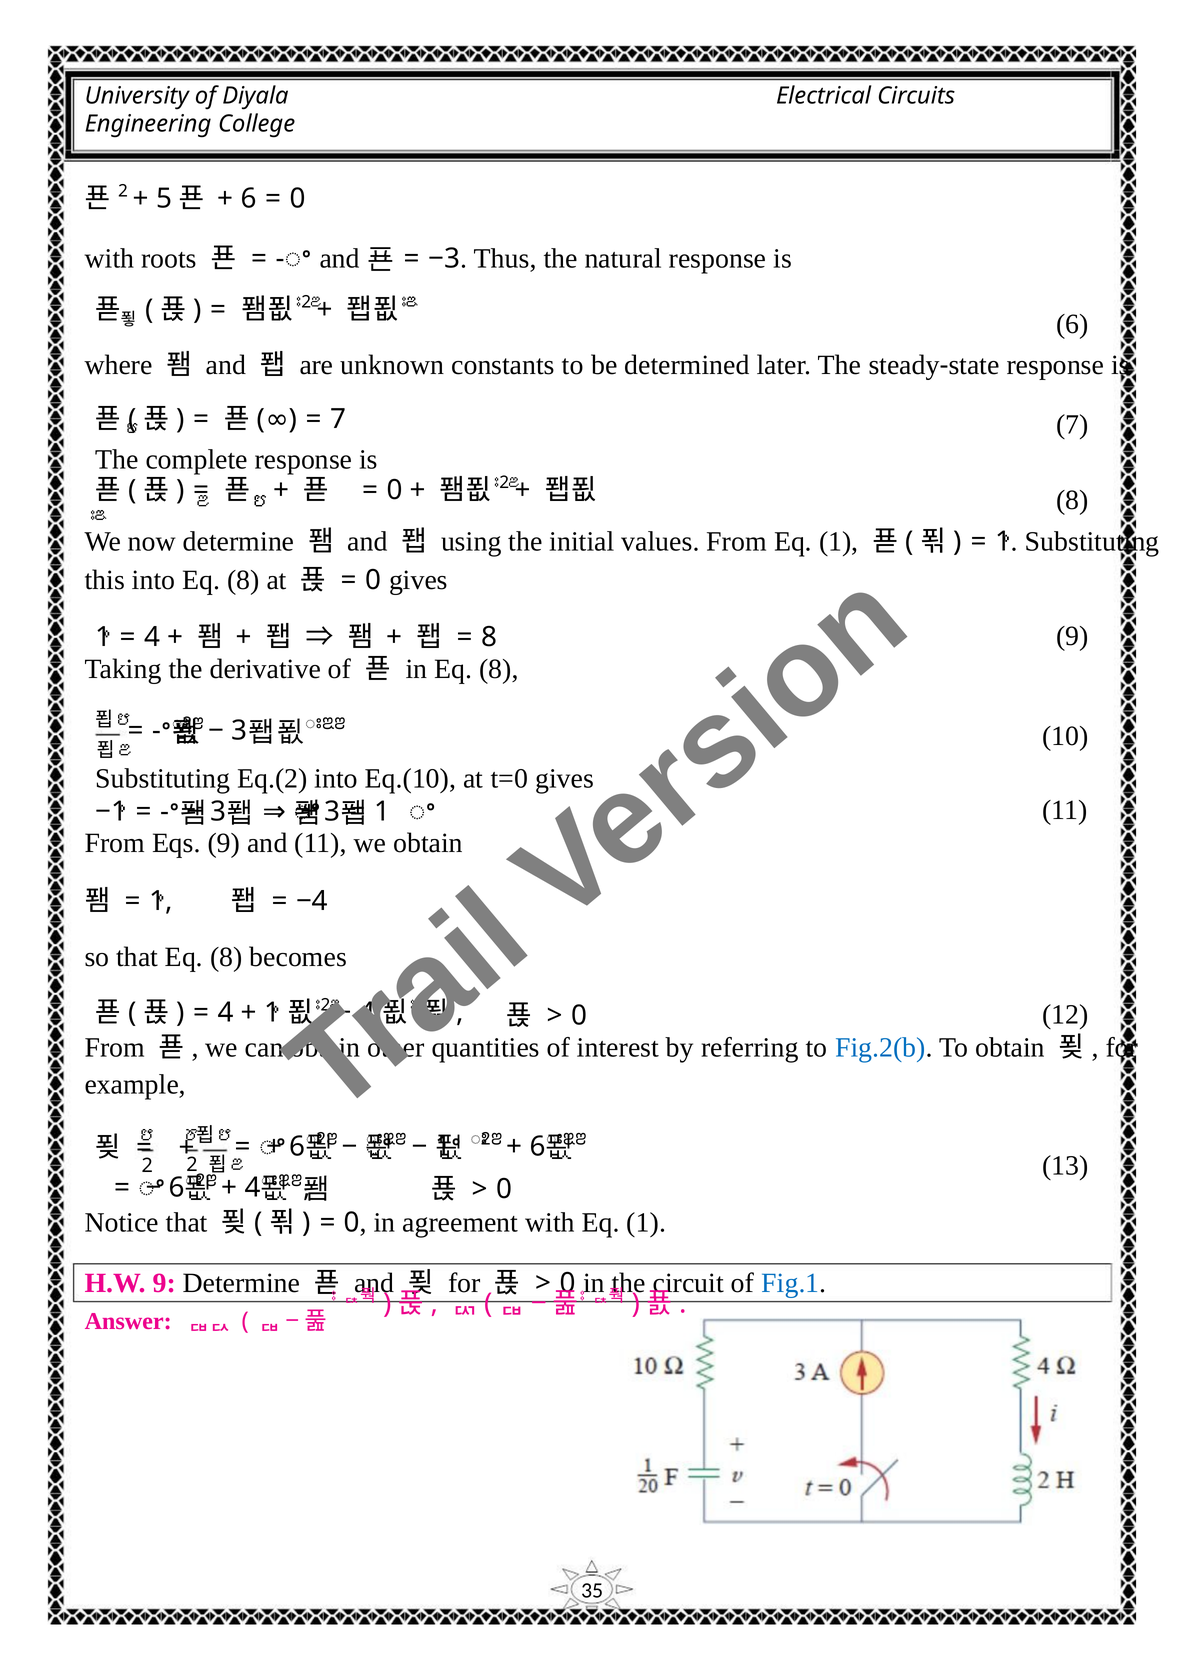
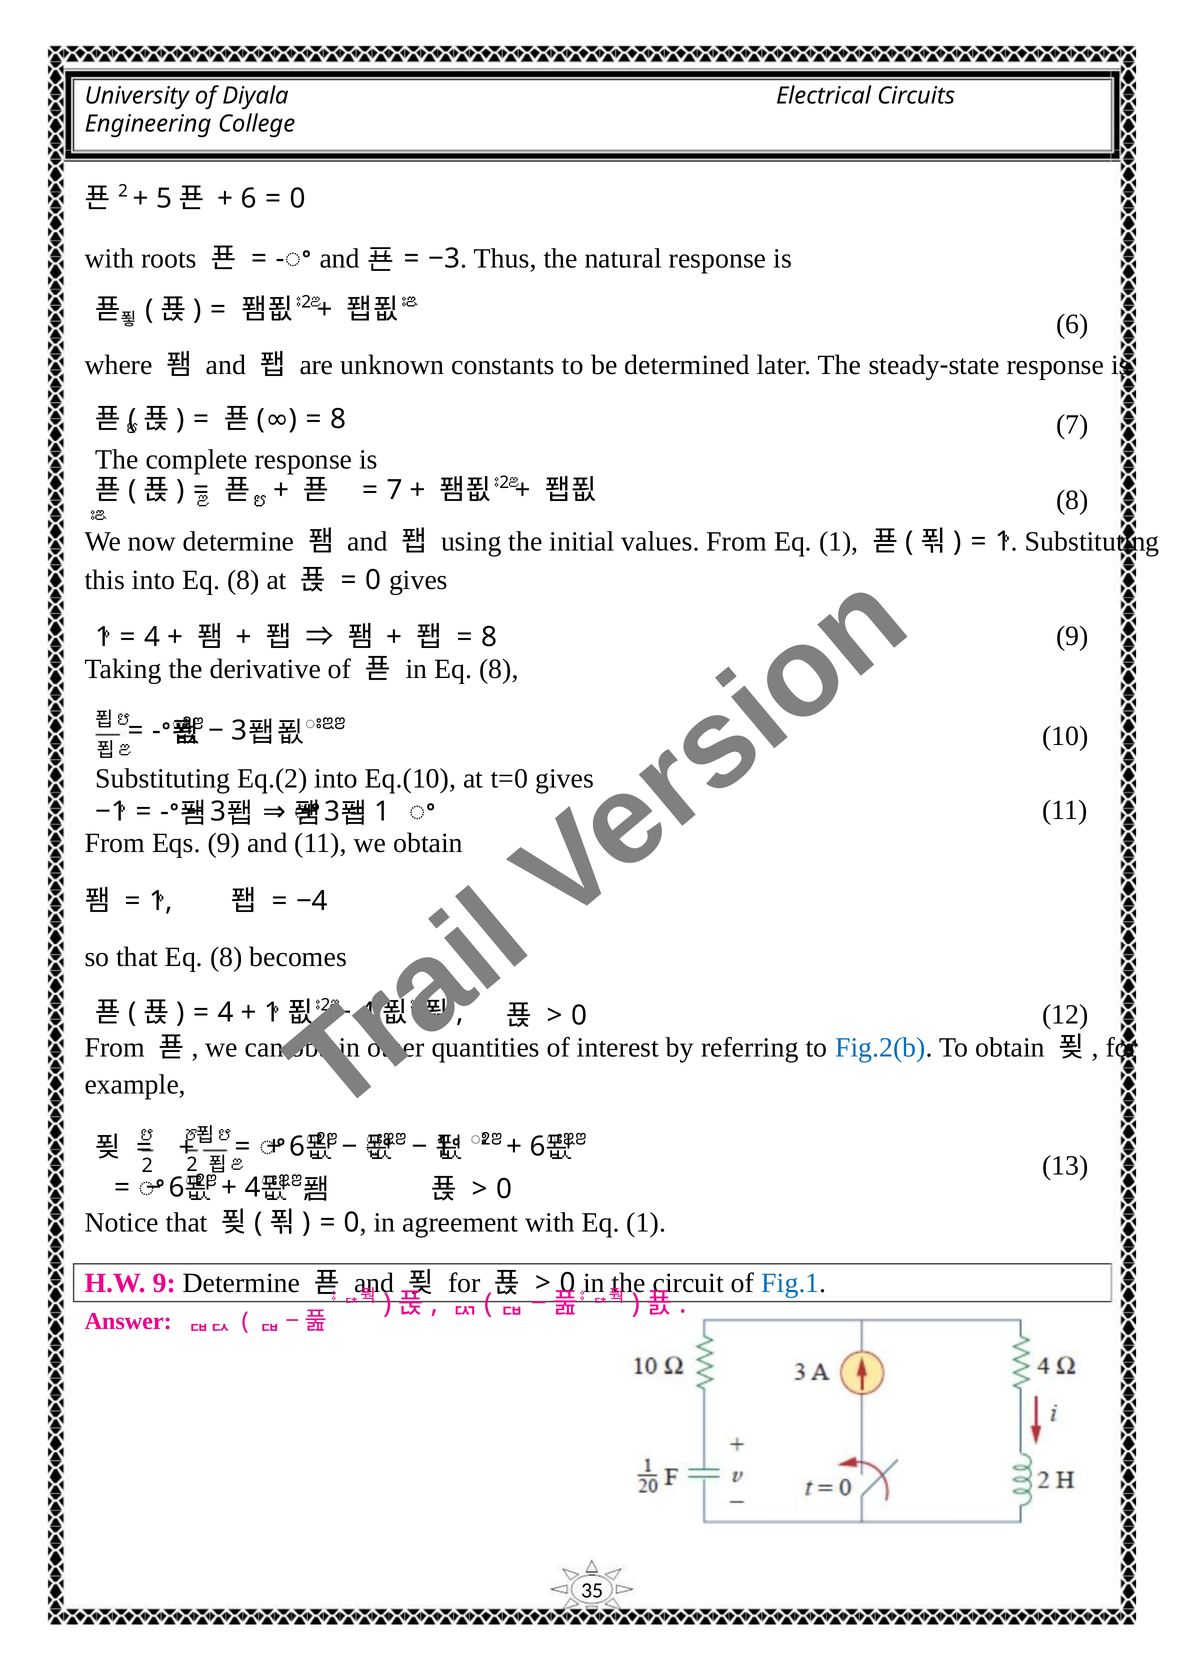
7 at (338, 419): 7 -> 8
0 at (394, 490): 0 -> 7
